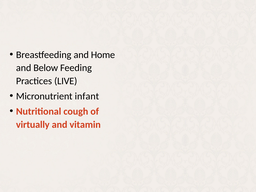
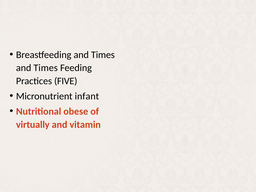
Breastfeeding and Home: Home -> Times
Below at (46, 68): Below -> Times
LIVE: LIVE -> FIVE
cough: cough -> obese
